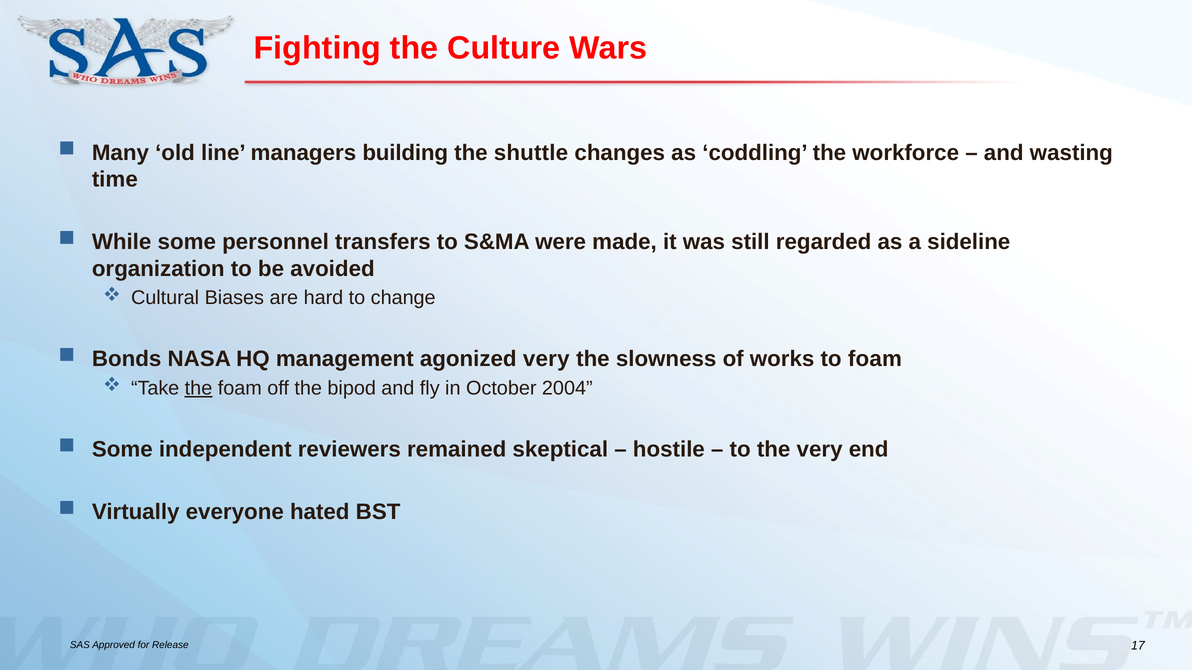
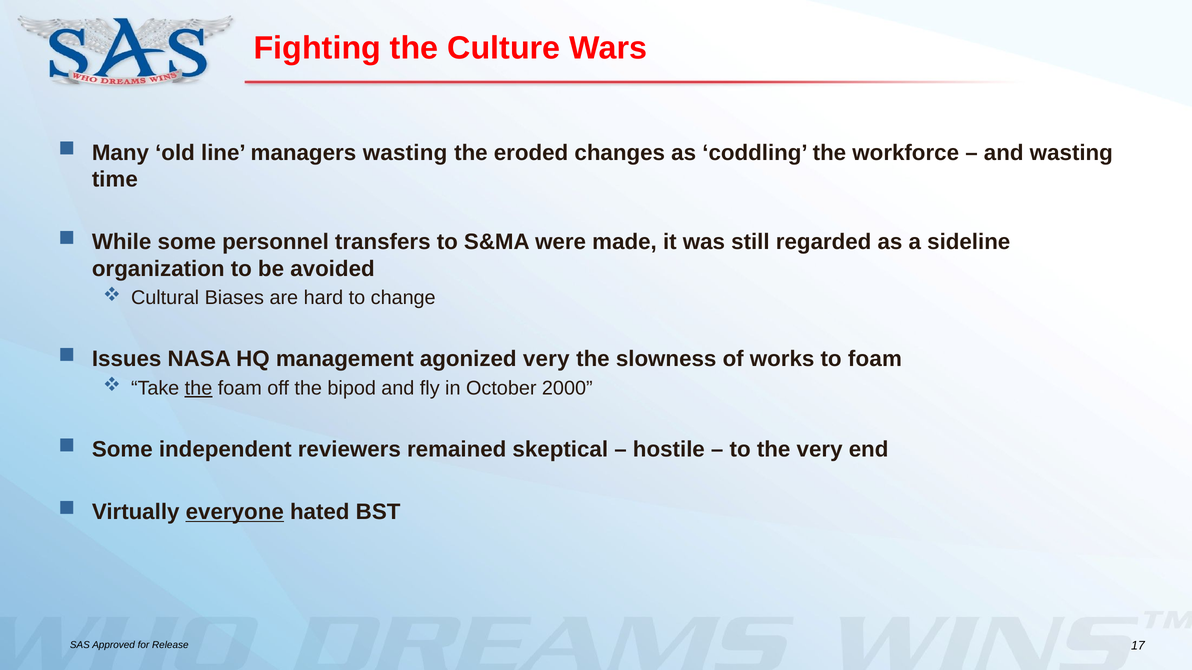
managers building: building -> wasting
shuttle: shuttle -> eroded
Bonds: Bonds -> Issues
2004: 2004 -> 2000
everyone underline: none -> present
